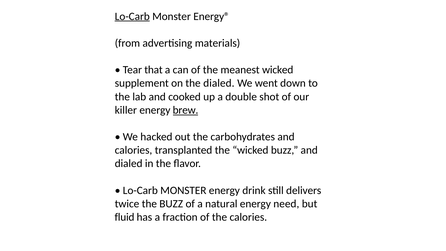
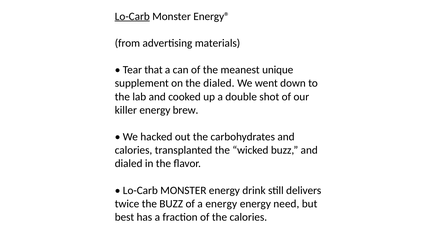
meanest wicked: wicked -> unique
brew underline: present -> none
a natural: natural -> energy
fluid: fluid -> best
